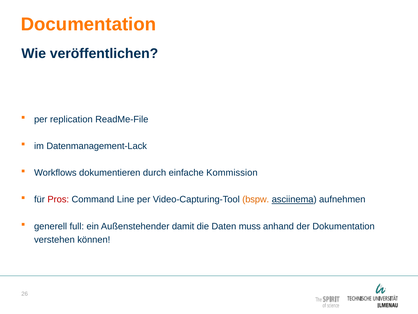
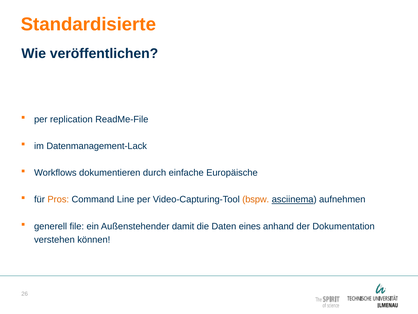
Documentation: Documentation -> Standardisierte
Kommission: Kommission -> Europäische
Pros colour: red -> orange
full: full -> file
muss: muss -> eines
